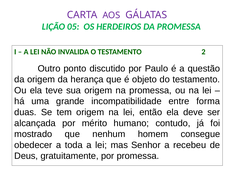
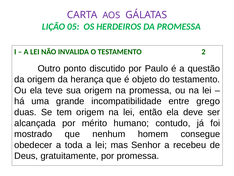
forma: forma -> grego
